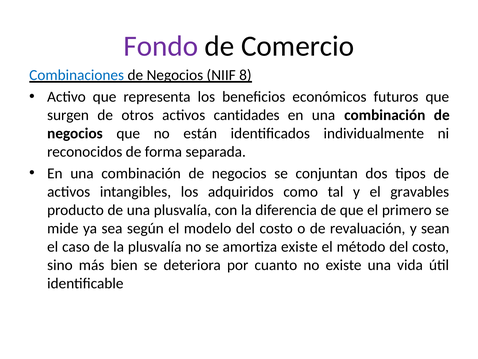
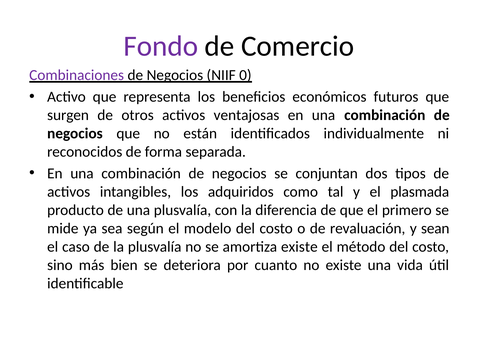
Combinaciones colour: blue -> purple
8: 8 -> 0
cantidades: cantidades -> ventajosas
gravables: gravables -> plasmada
